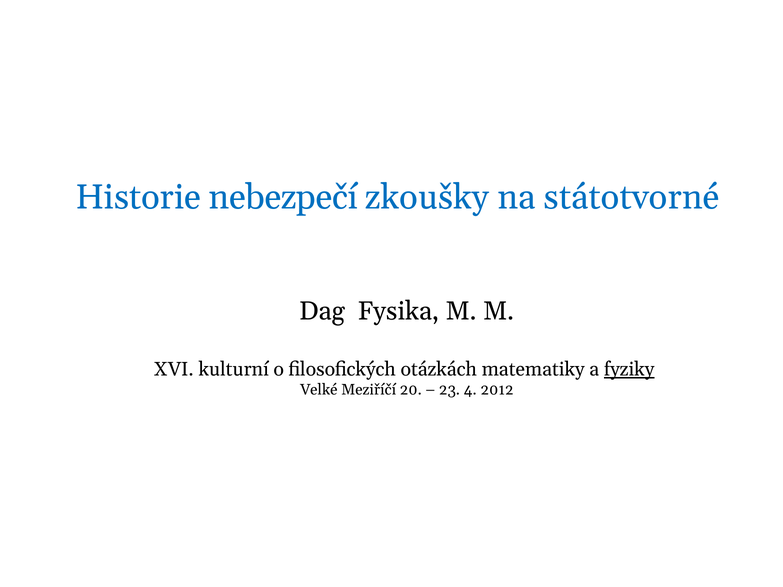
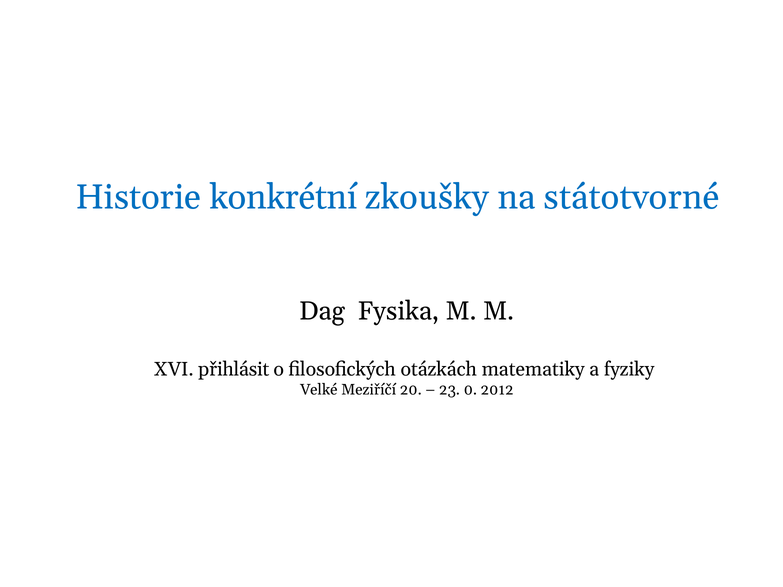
nebezpečí: nebezpečí -> konkrétní
kulturní: kulturní -> přihlásit
fyziky underline: present -> none
4: 4 -> 0
